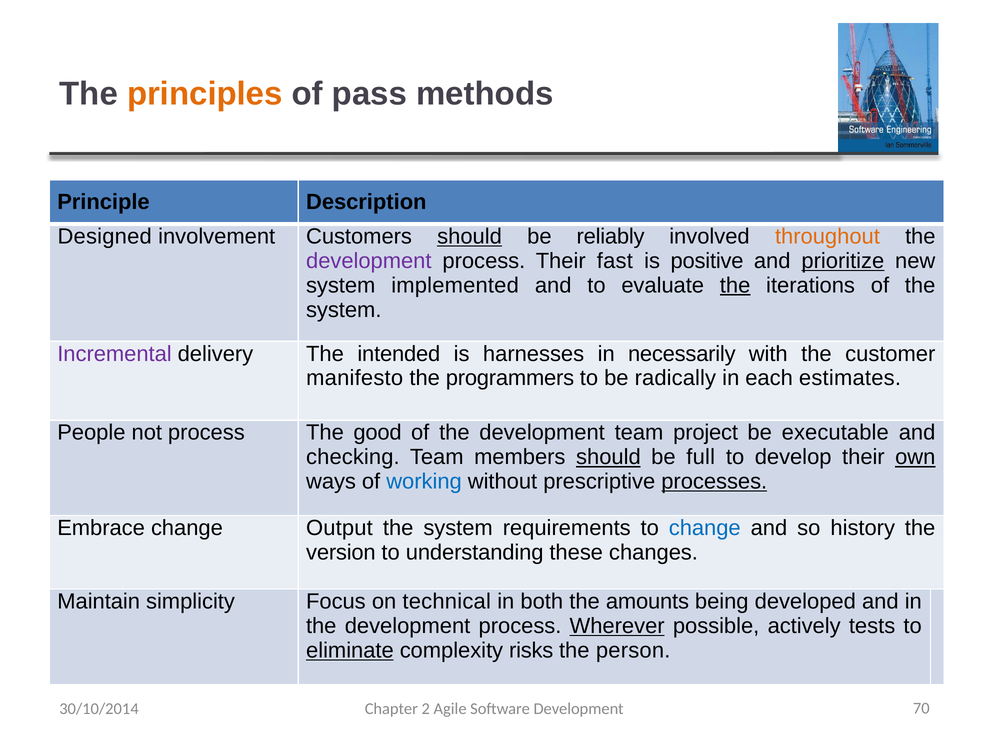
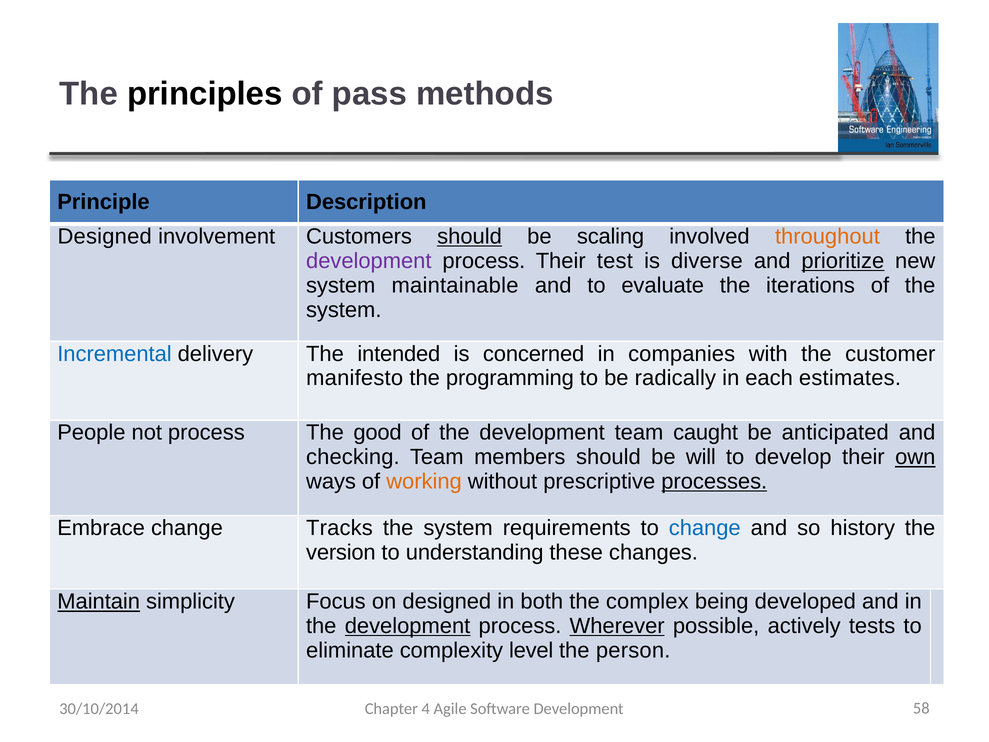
principles colour: orange -> black
reliably: reliably -> scaling
fast: fast -> test
positive: positive -> diverse
implemented: implemented -> maintainable
the at (735, 285) underline: present -> none
Incremental colour: purple -> blue
harnesses: harnesses -> concerned
necessarily: necessarily -> companies
programmers: programmers -> programming
project: project -> caught
executable: executable -> anticipated
should at (608, 457) underline: present -> none
full: full -> will
working colour: blue -> orange
Output: Output -> Tracks
Maintain underline: none -> present
on technical: technical -> designed
amounts: amounts -> complex
development at (408, 626) underline: none -> present
eliminate underline: present -> none
risks: risks -> level
2: 2 -> 4
70: 70 -> 58
